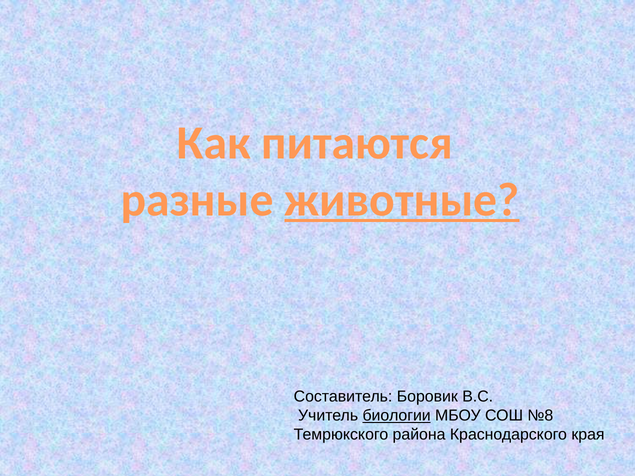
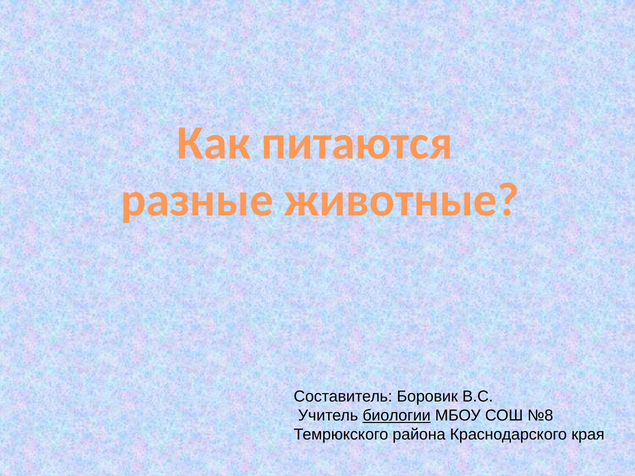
животные underline: present -> none
